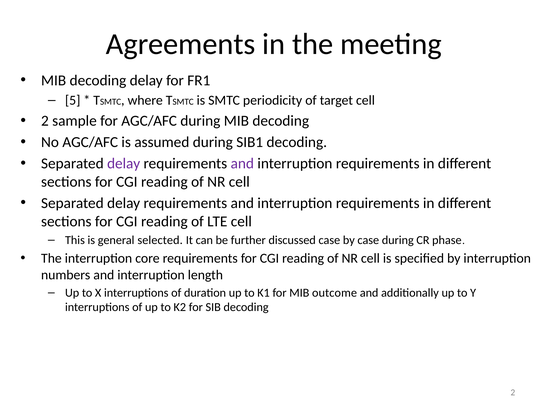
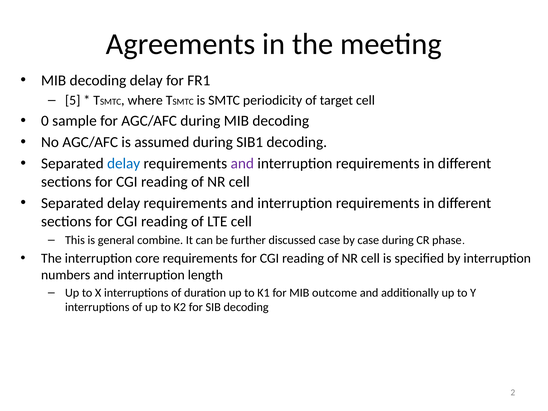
2 at (45, 121): 2 -> 0
delay at (124, 164) colour: purple -> blue
selected: selected -> combine
